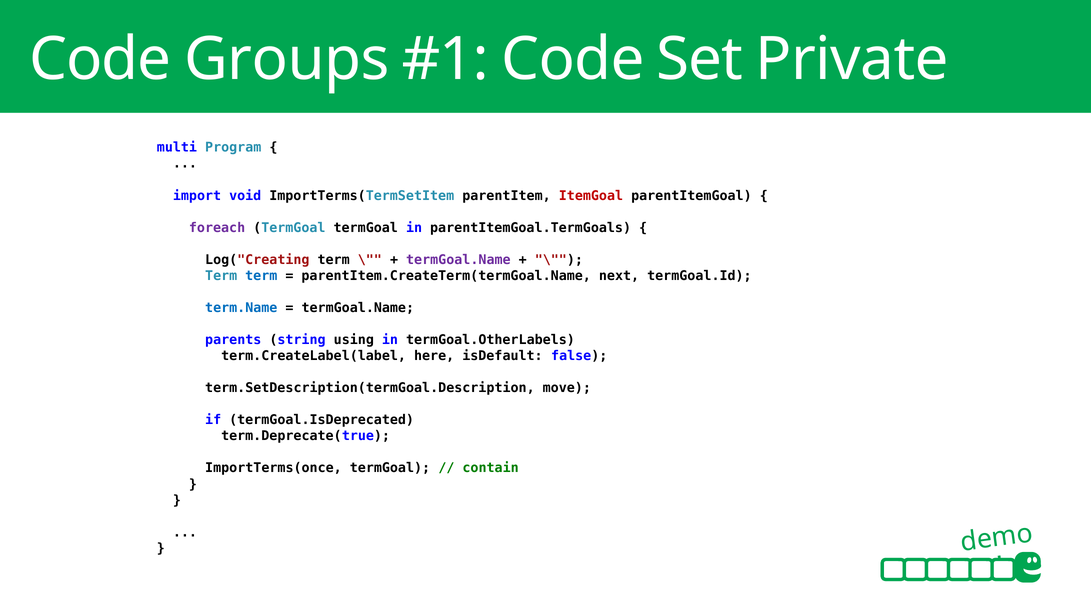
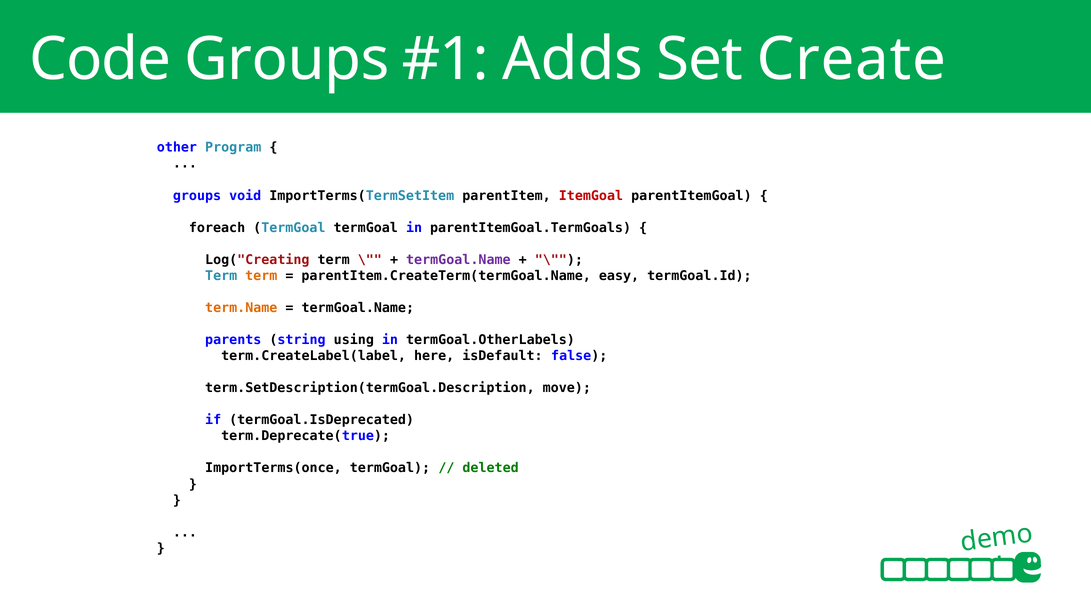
Code at (573, 59): Code -> Adds
Private: Private -> Create
multi: multi -> other
import at (197, 196): import -> groups
foreach colour: purple -> black
term at (261, 276) colour: blue -> orange
next: next -> easy
term.Name colour: blue -> orange
contain: contain -> deleted
